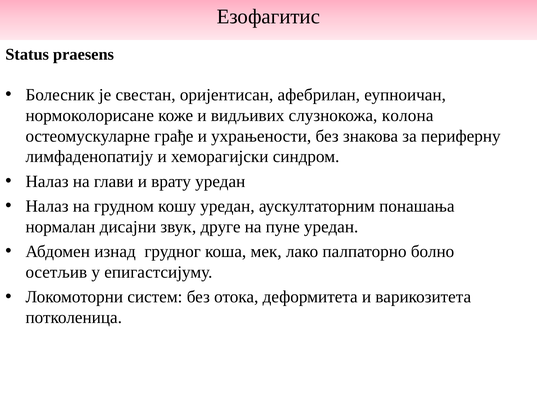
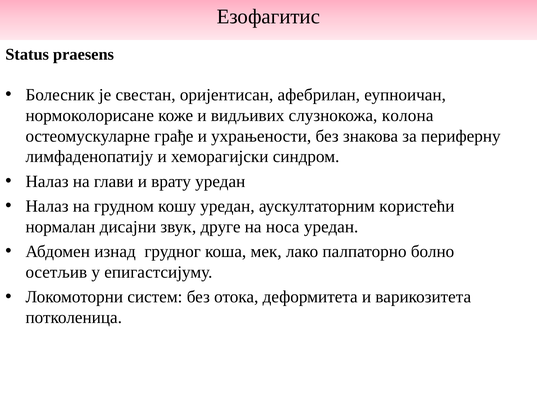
понашања: понашања -> користећи
пуне: пуне -> носа
